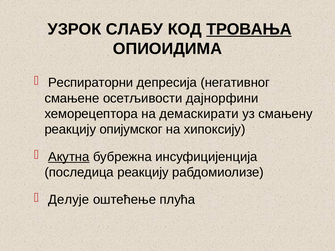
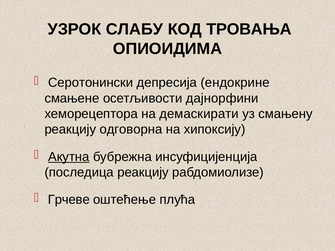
ТРОВАЊА underline: present -> none
Респираторни: Респираторни -> Серотонински
негативног: негативног -> ендокрине
опијумског: опијумског -> одговорна
Делује: Делује -> Грчеве
